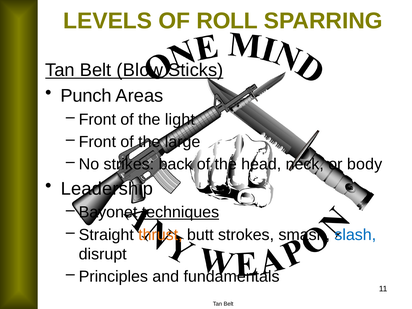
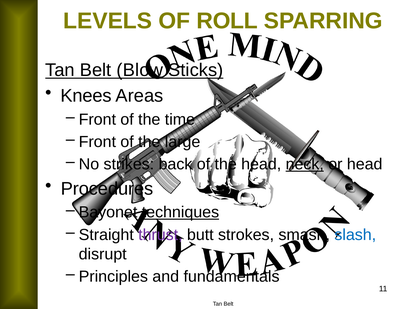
Punch: Punch -> Knees
light: light -> time
neck underline: none -> present
or body: body -> head
Leadership: Leadership -> Procedures
thrust colour: orange -> purple
